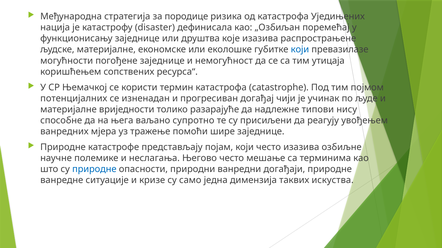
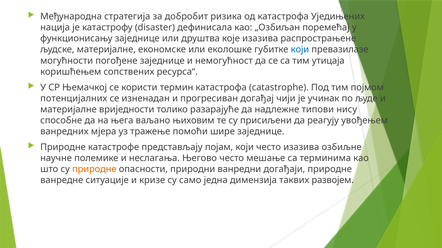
породице: породице -> добробит
супротно: супротно -> њиховим
природне at (94, 170) colour: blue -> orange
искуства: искуства -> развојем
